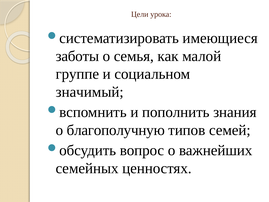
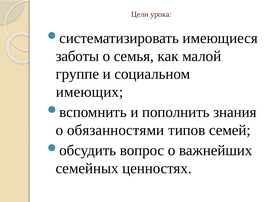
значимый: значимый -> имеющих
благополучную: благополучную -> обязанностями
